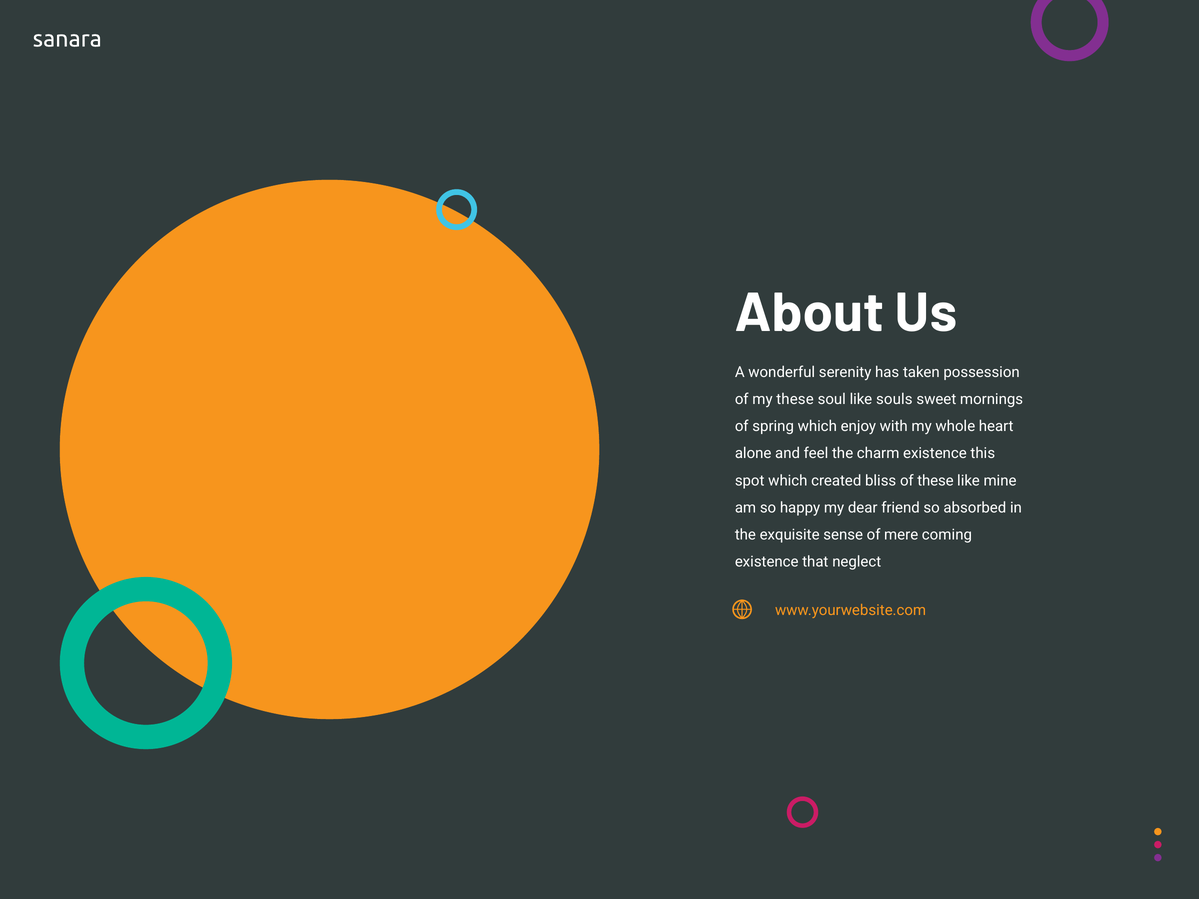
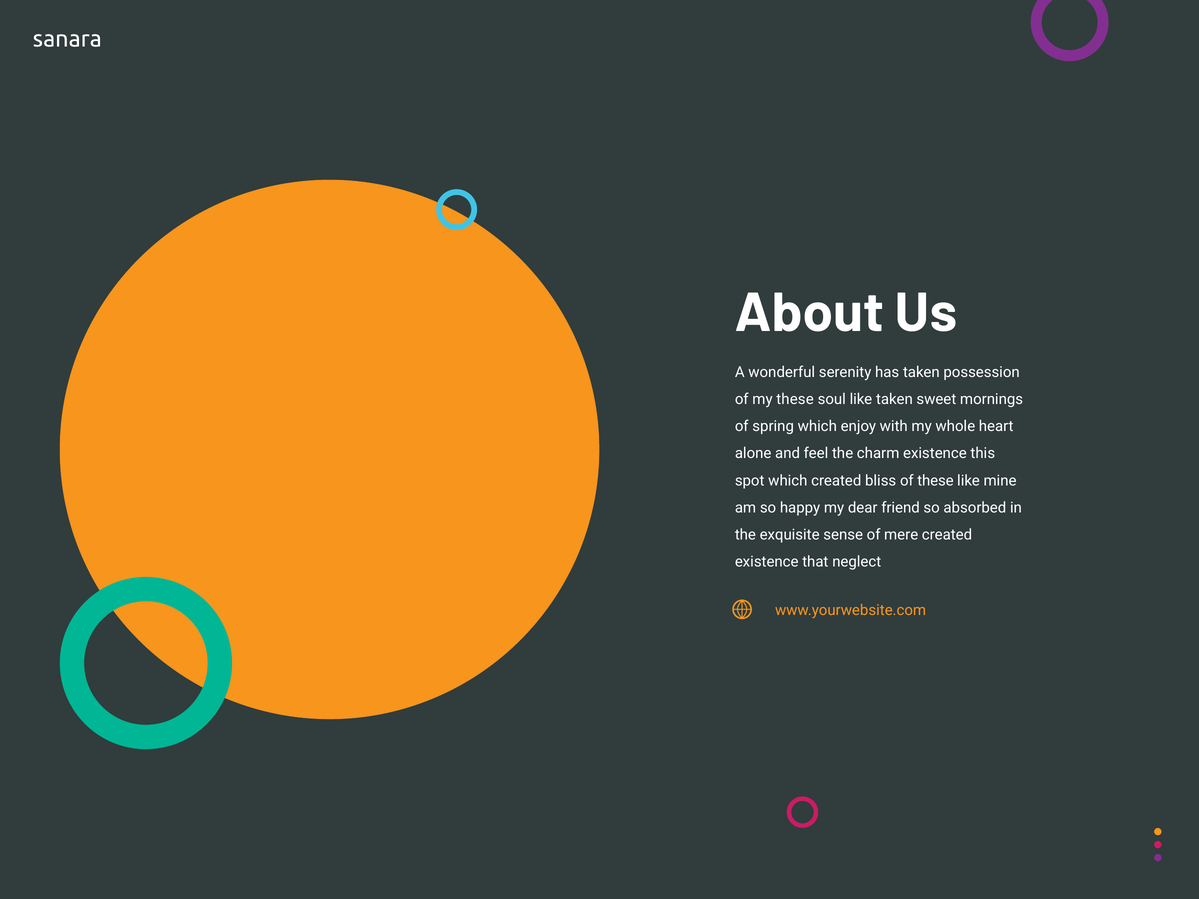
like souls: souls -> taken
mere coming: coming -> created
